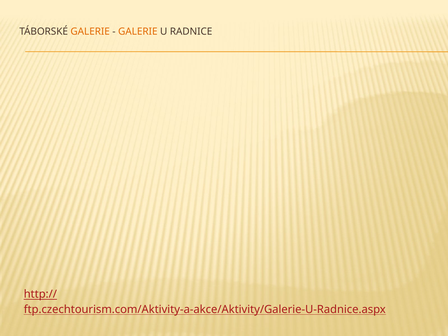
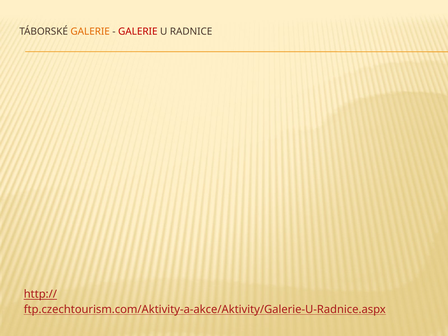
GALERIE at (138, 32) colour: orange -> red
